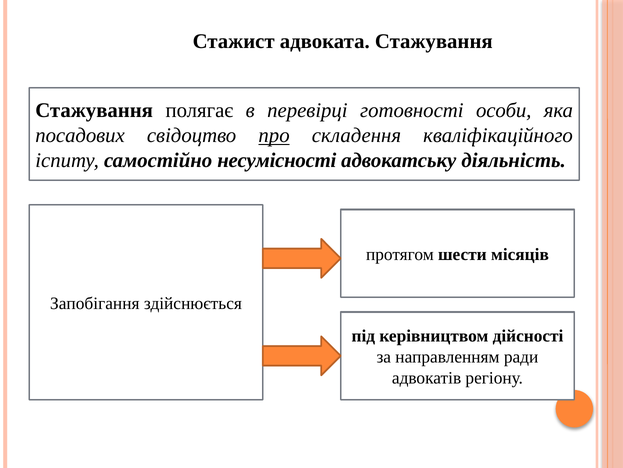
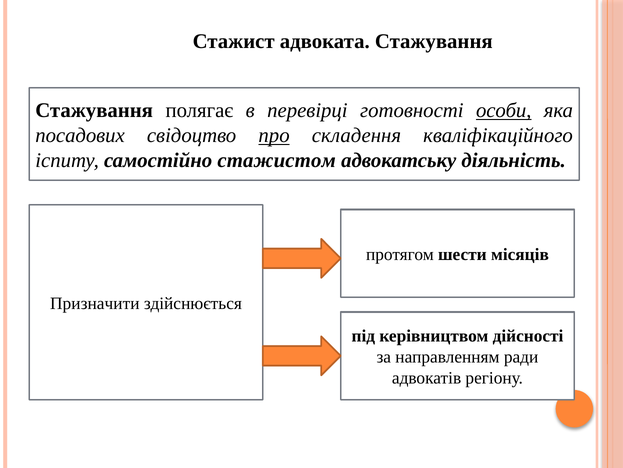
особи underline: none -> present
несумісності: несумісності -> стажистом
Запобігання: Запобігання -> Призначити
